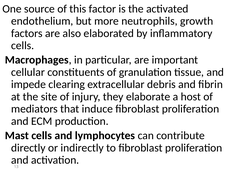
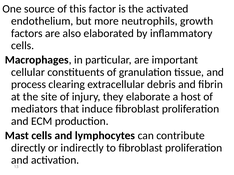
impede: impede -> process
